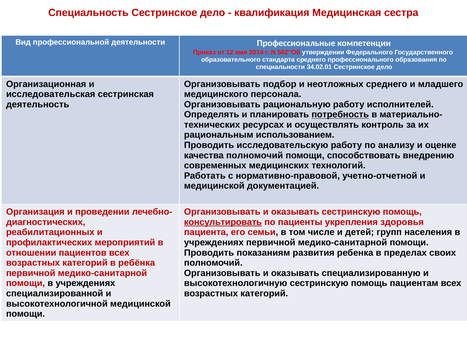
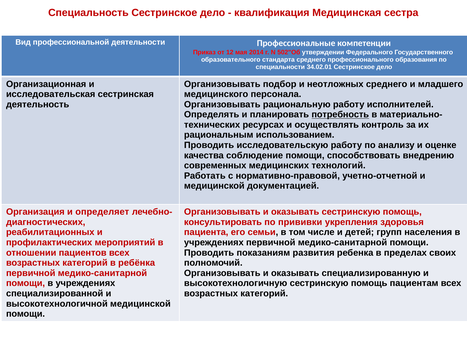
качества полномочий: полномочий -> соблюдение
проведении: проведении -> определяет
консультировать underline: present -> none
пациенты: пациенты -> прививки
